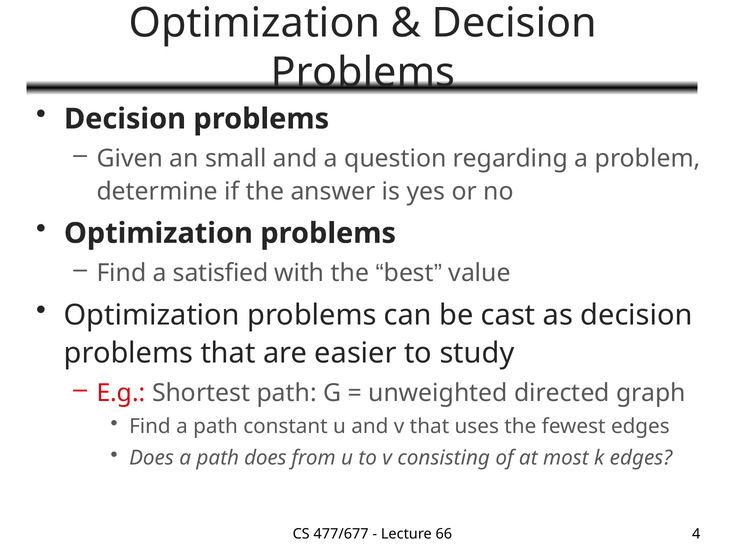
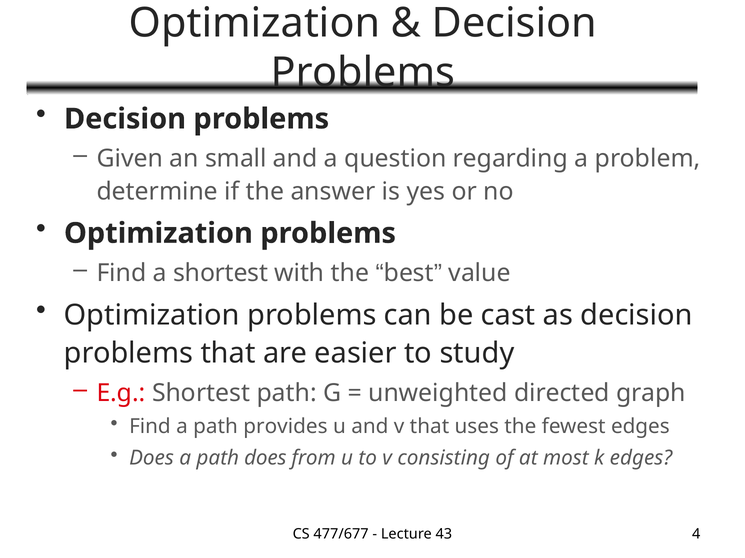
a satisfied: satisfied -> shortest
constant: constant -> provides
66: 66 -> 43
